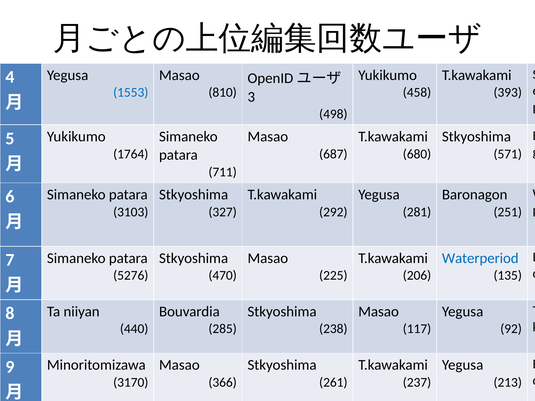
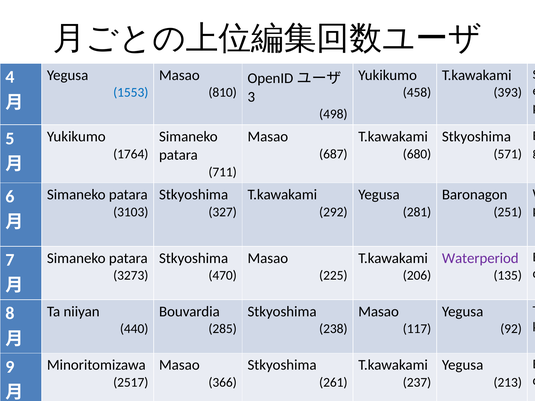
Waterperiod colour: blue -> purple
5276: 5276 -> 3273
3170: 3170 -> 2517
